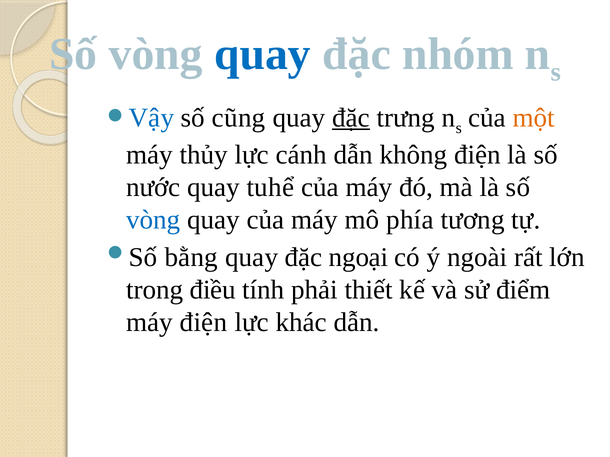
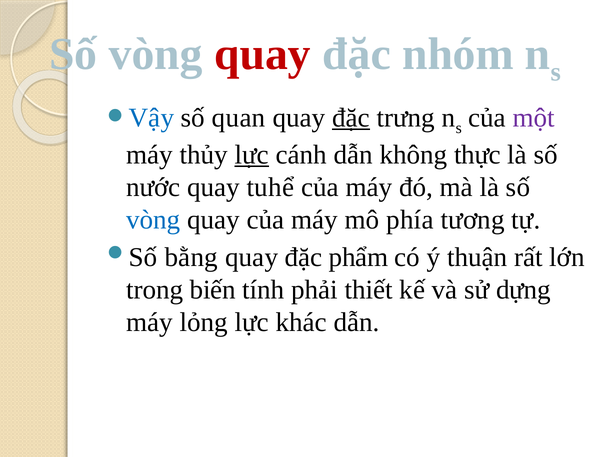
quay at (263, 54) colour: blue -> red
cũng: cũng -> quan
một colour: orange -> purple
lực at (252, 155) underline: none -> present
không điện: điện -> thực
ngoại: ngoại -> phẩm
ngoài: ngoài -> thuận
điều: điều -> biến
điểm: điểm -> dựng
máy điện: điện -> lỏng
